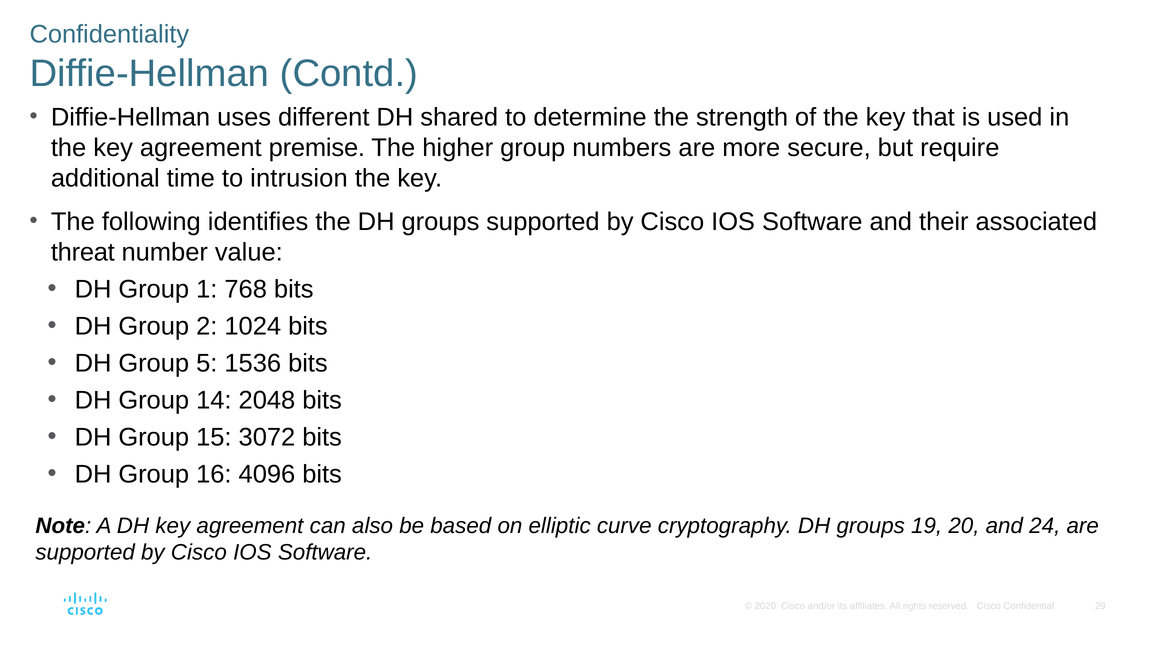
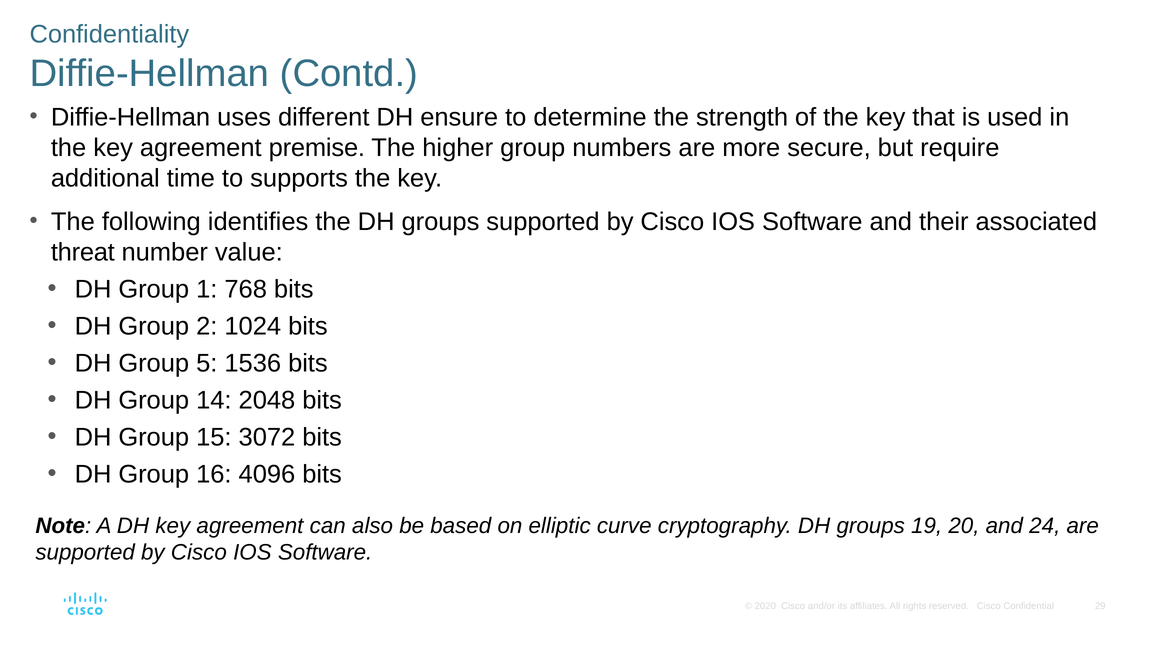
shared: shared -> ensure
intrusion: intrusion -> supports
